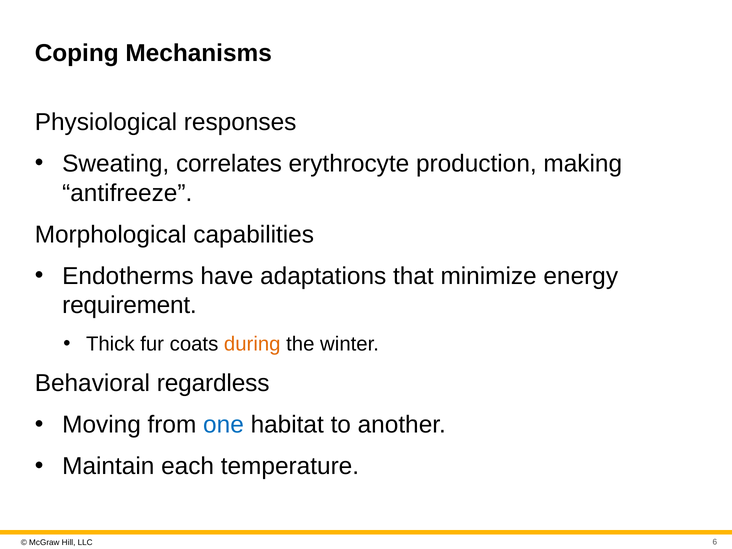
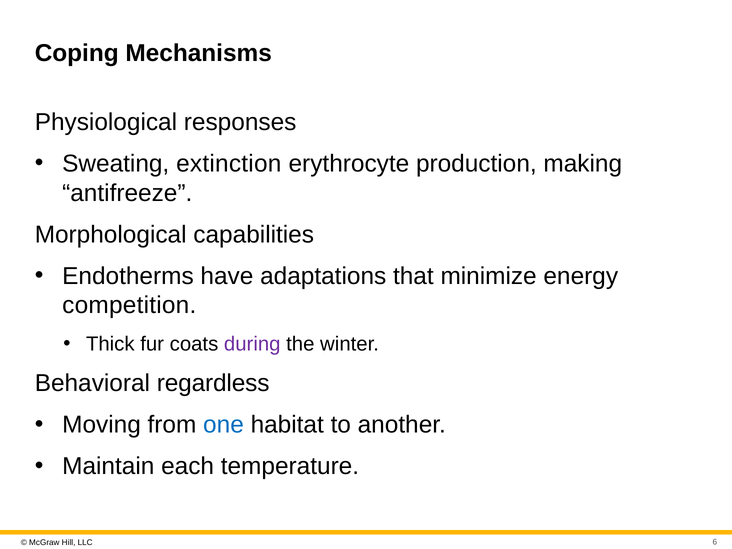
correlates: correlates -> extinction
requirement: requirement -> competition
during colour: orange -> purple
